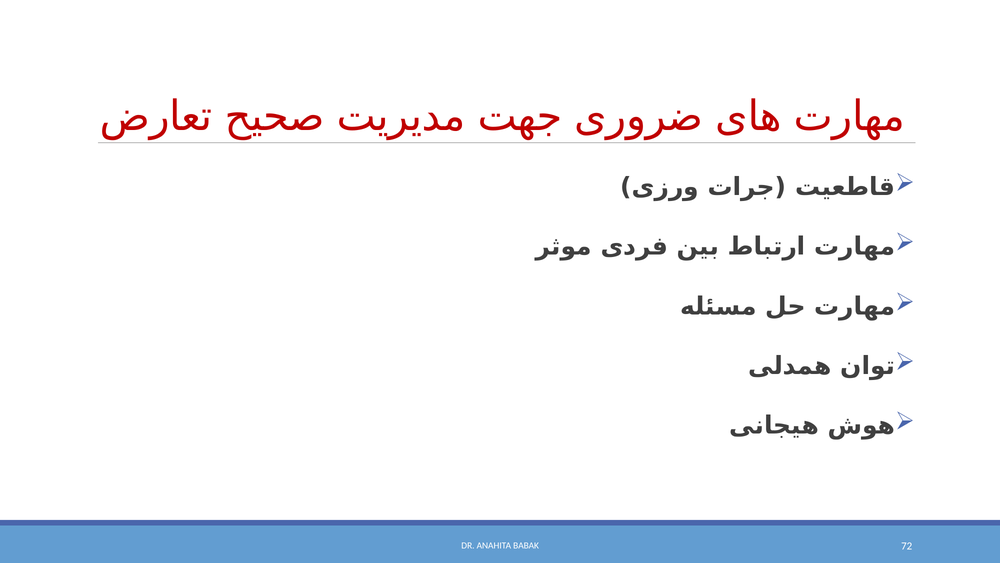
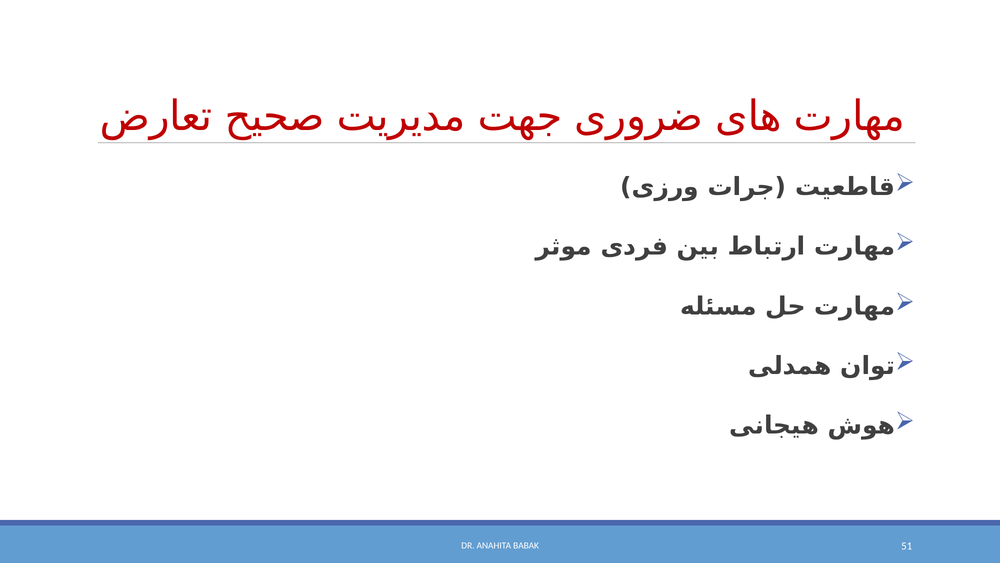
72: 72 -> 51
